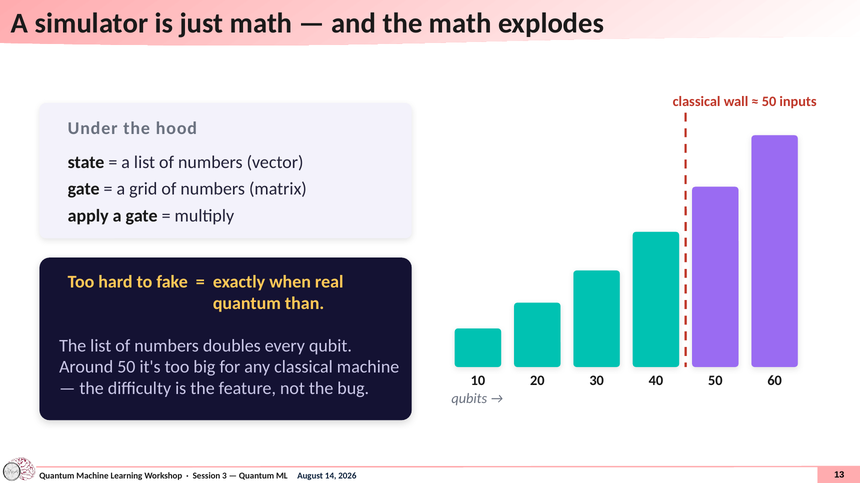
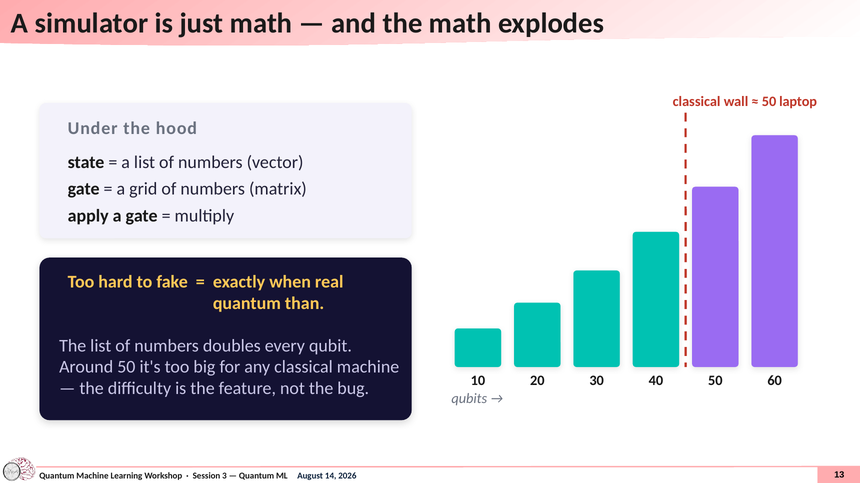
inputs: inputs -> laptop
